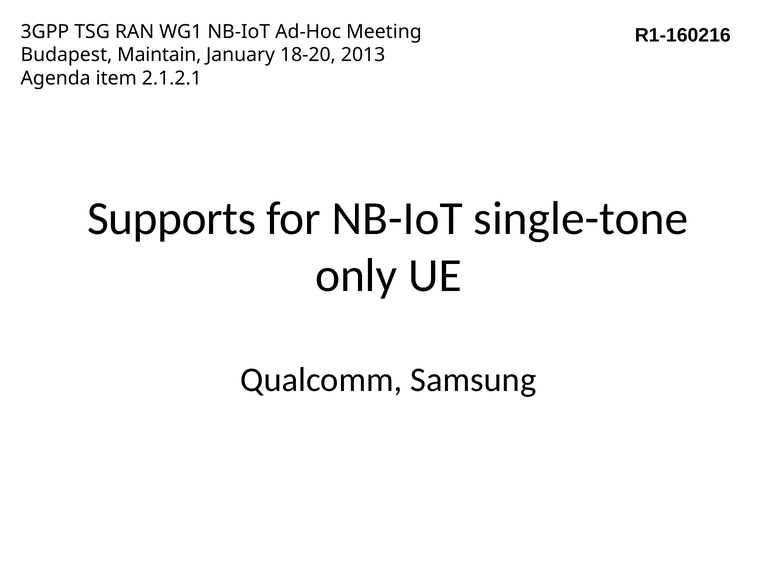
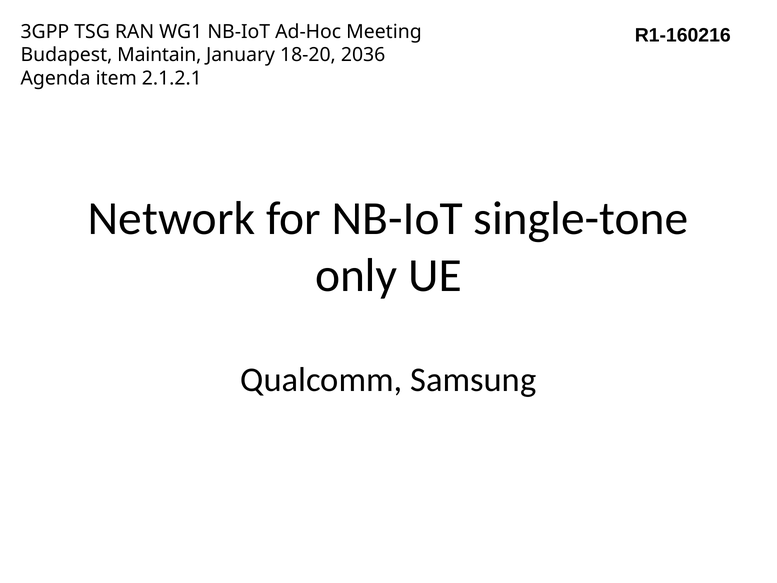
2013: 2013 -> 2036
Supports: Supports -> Network
